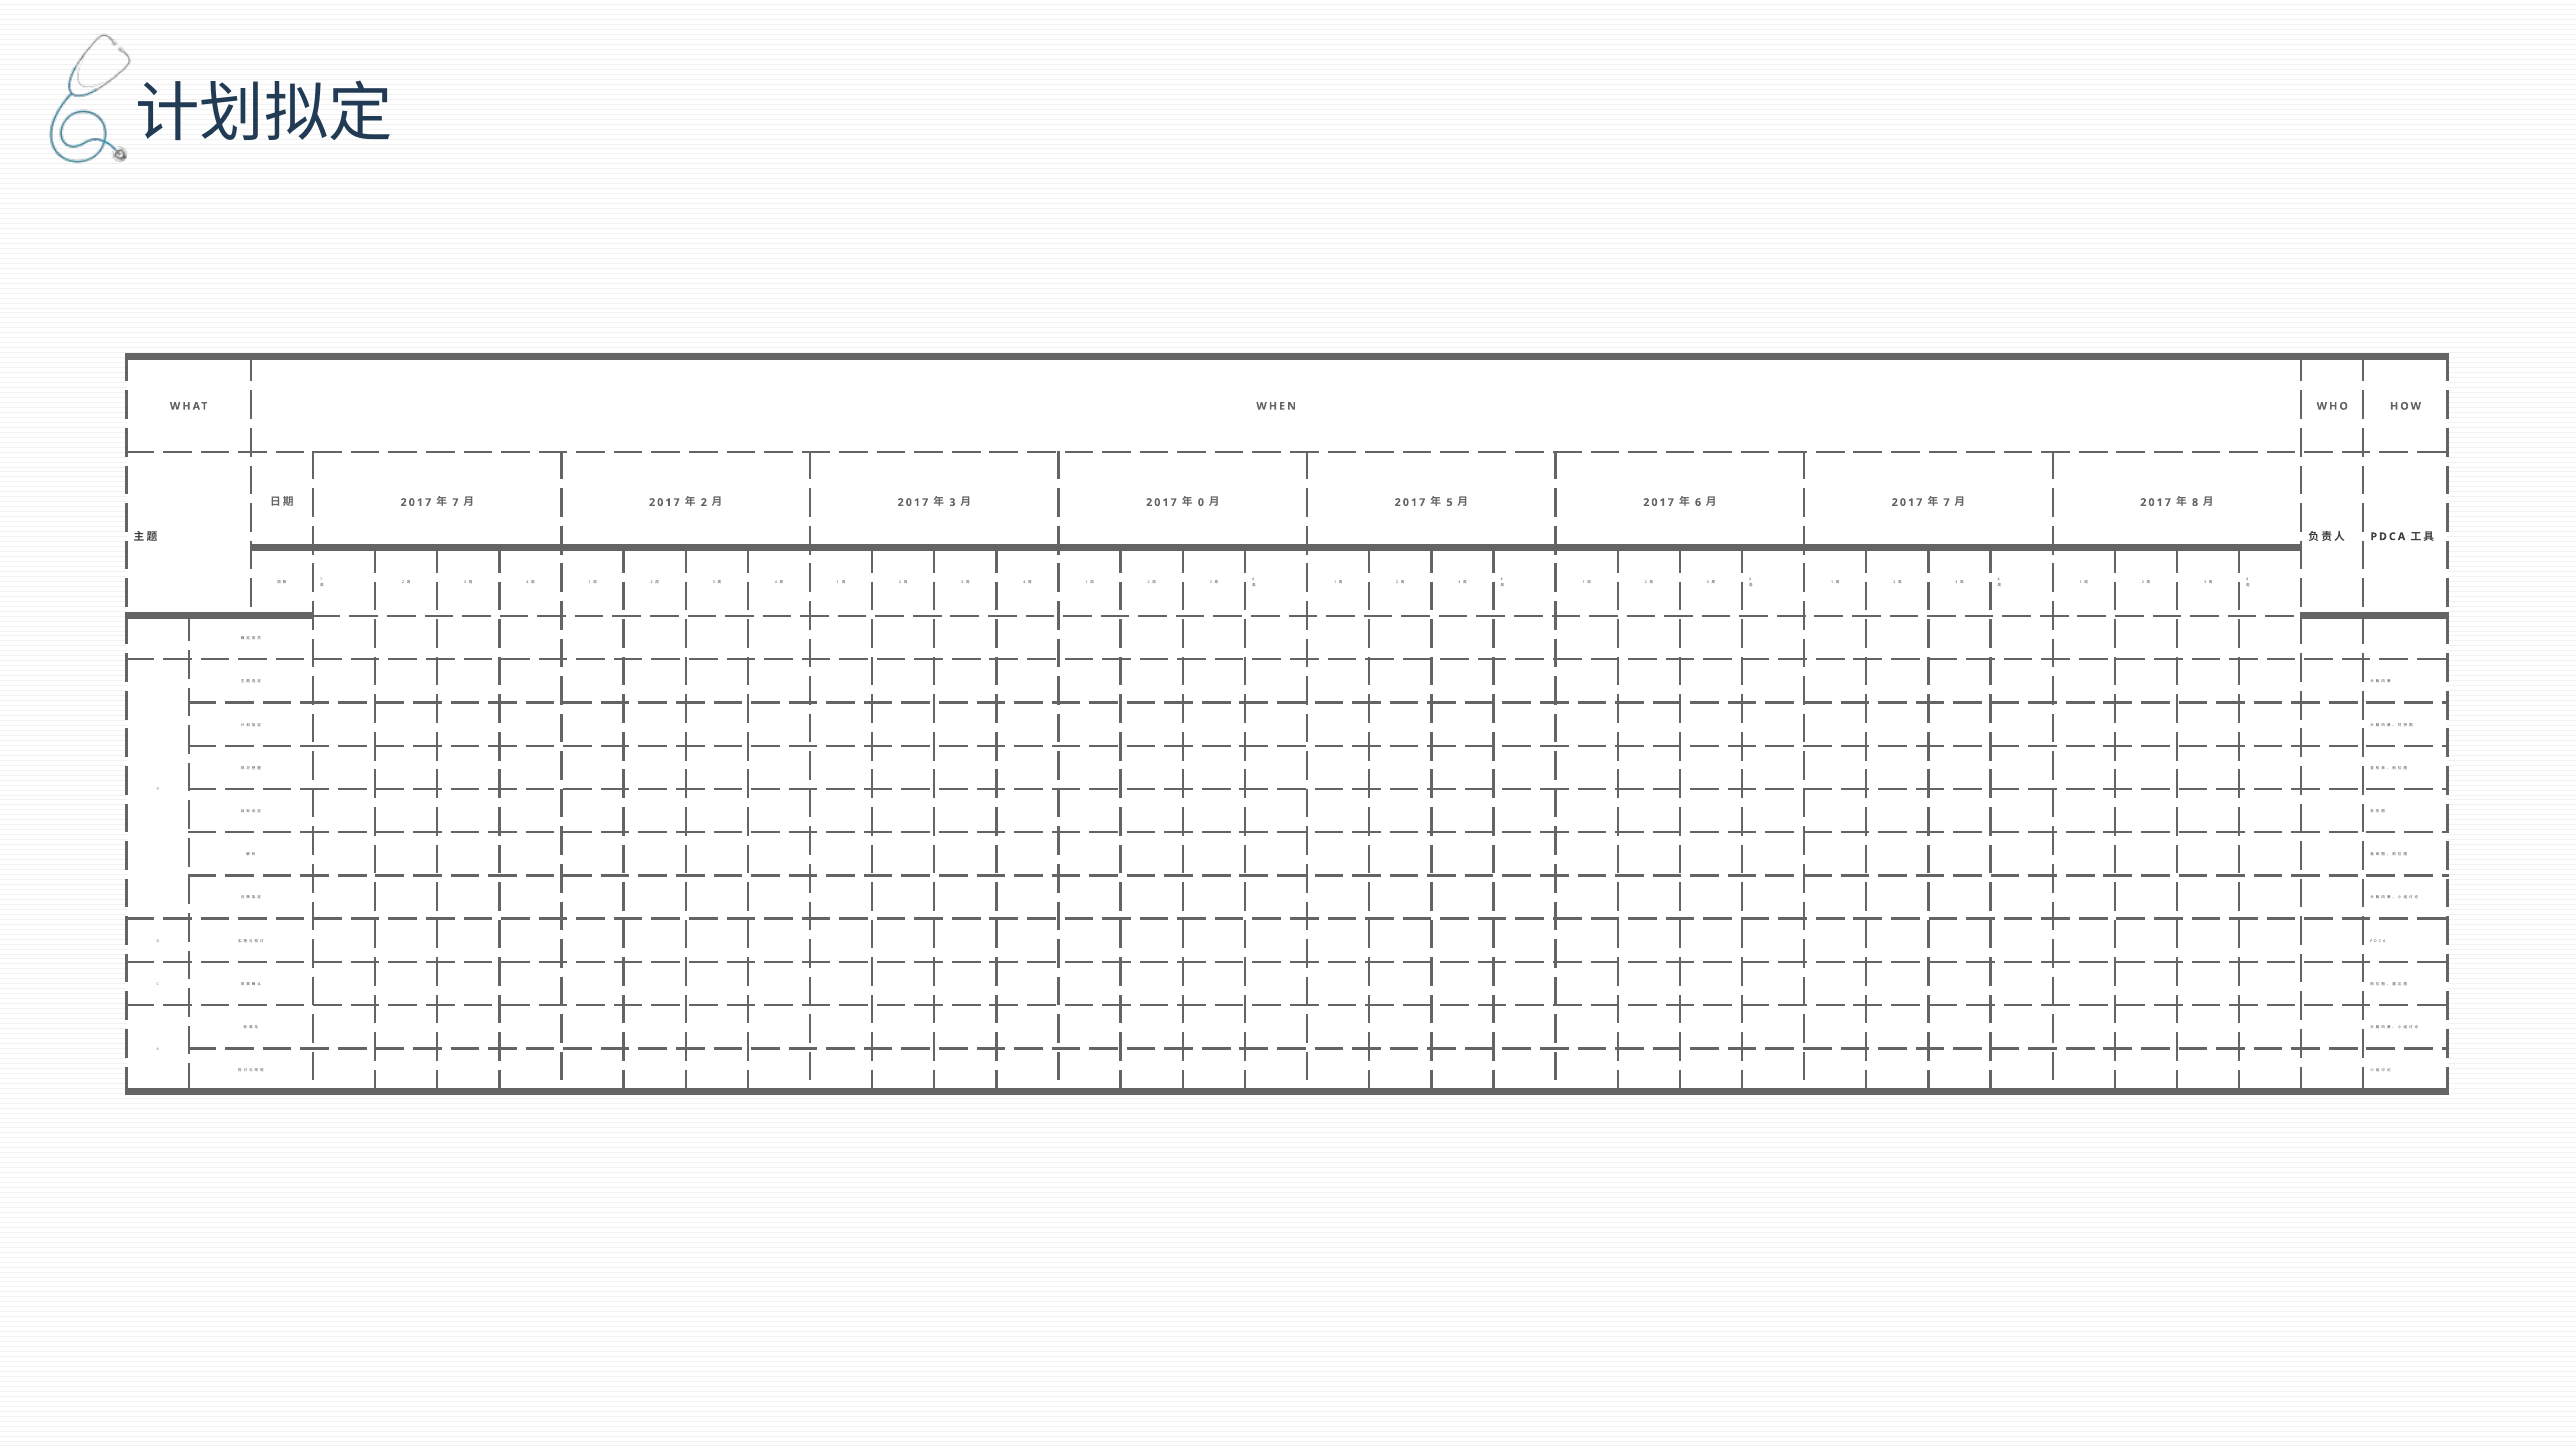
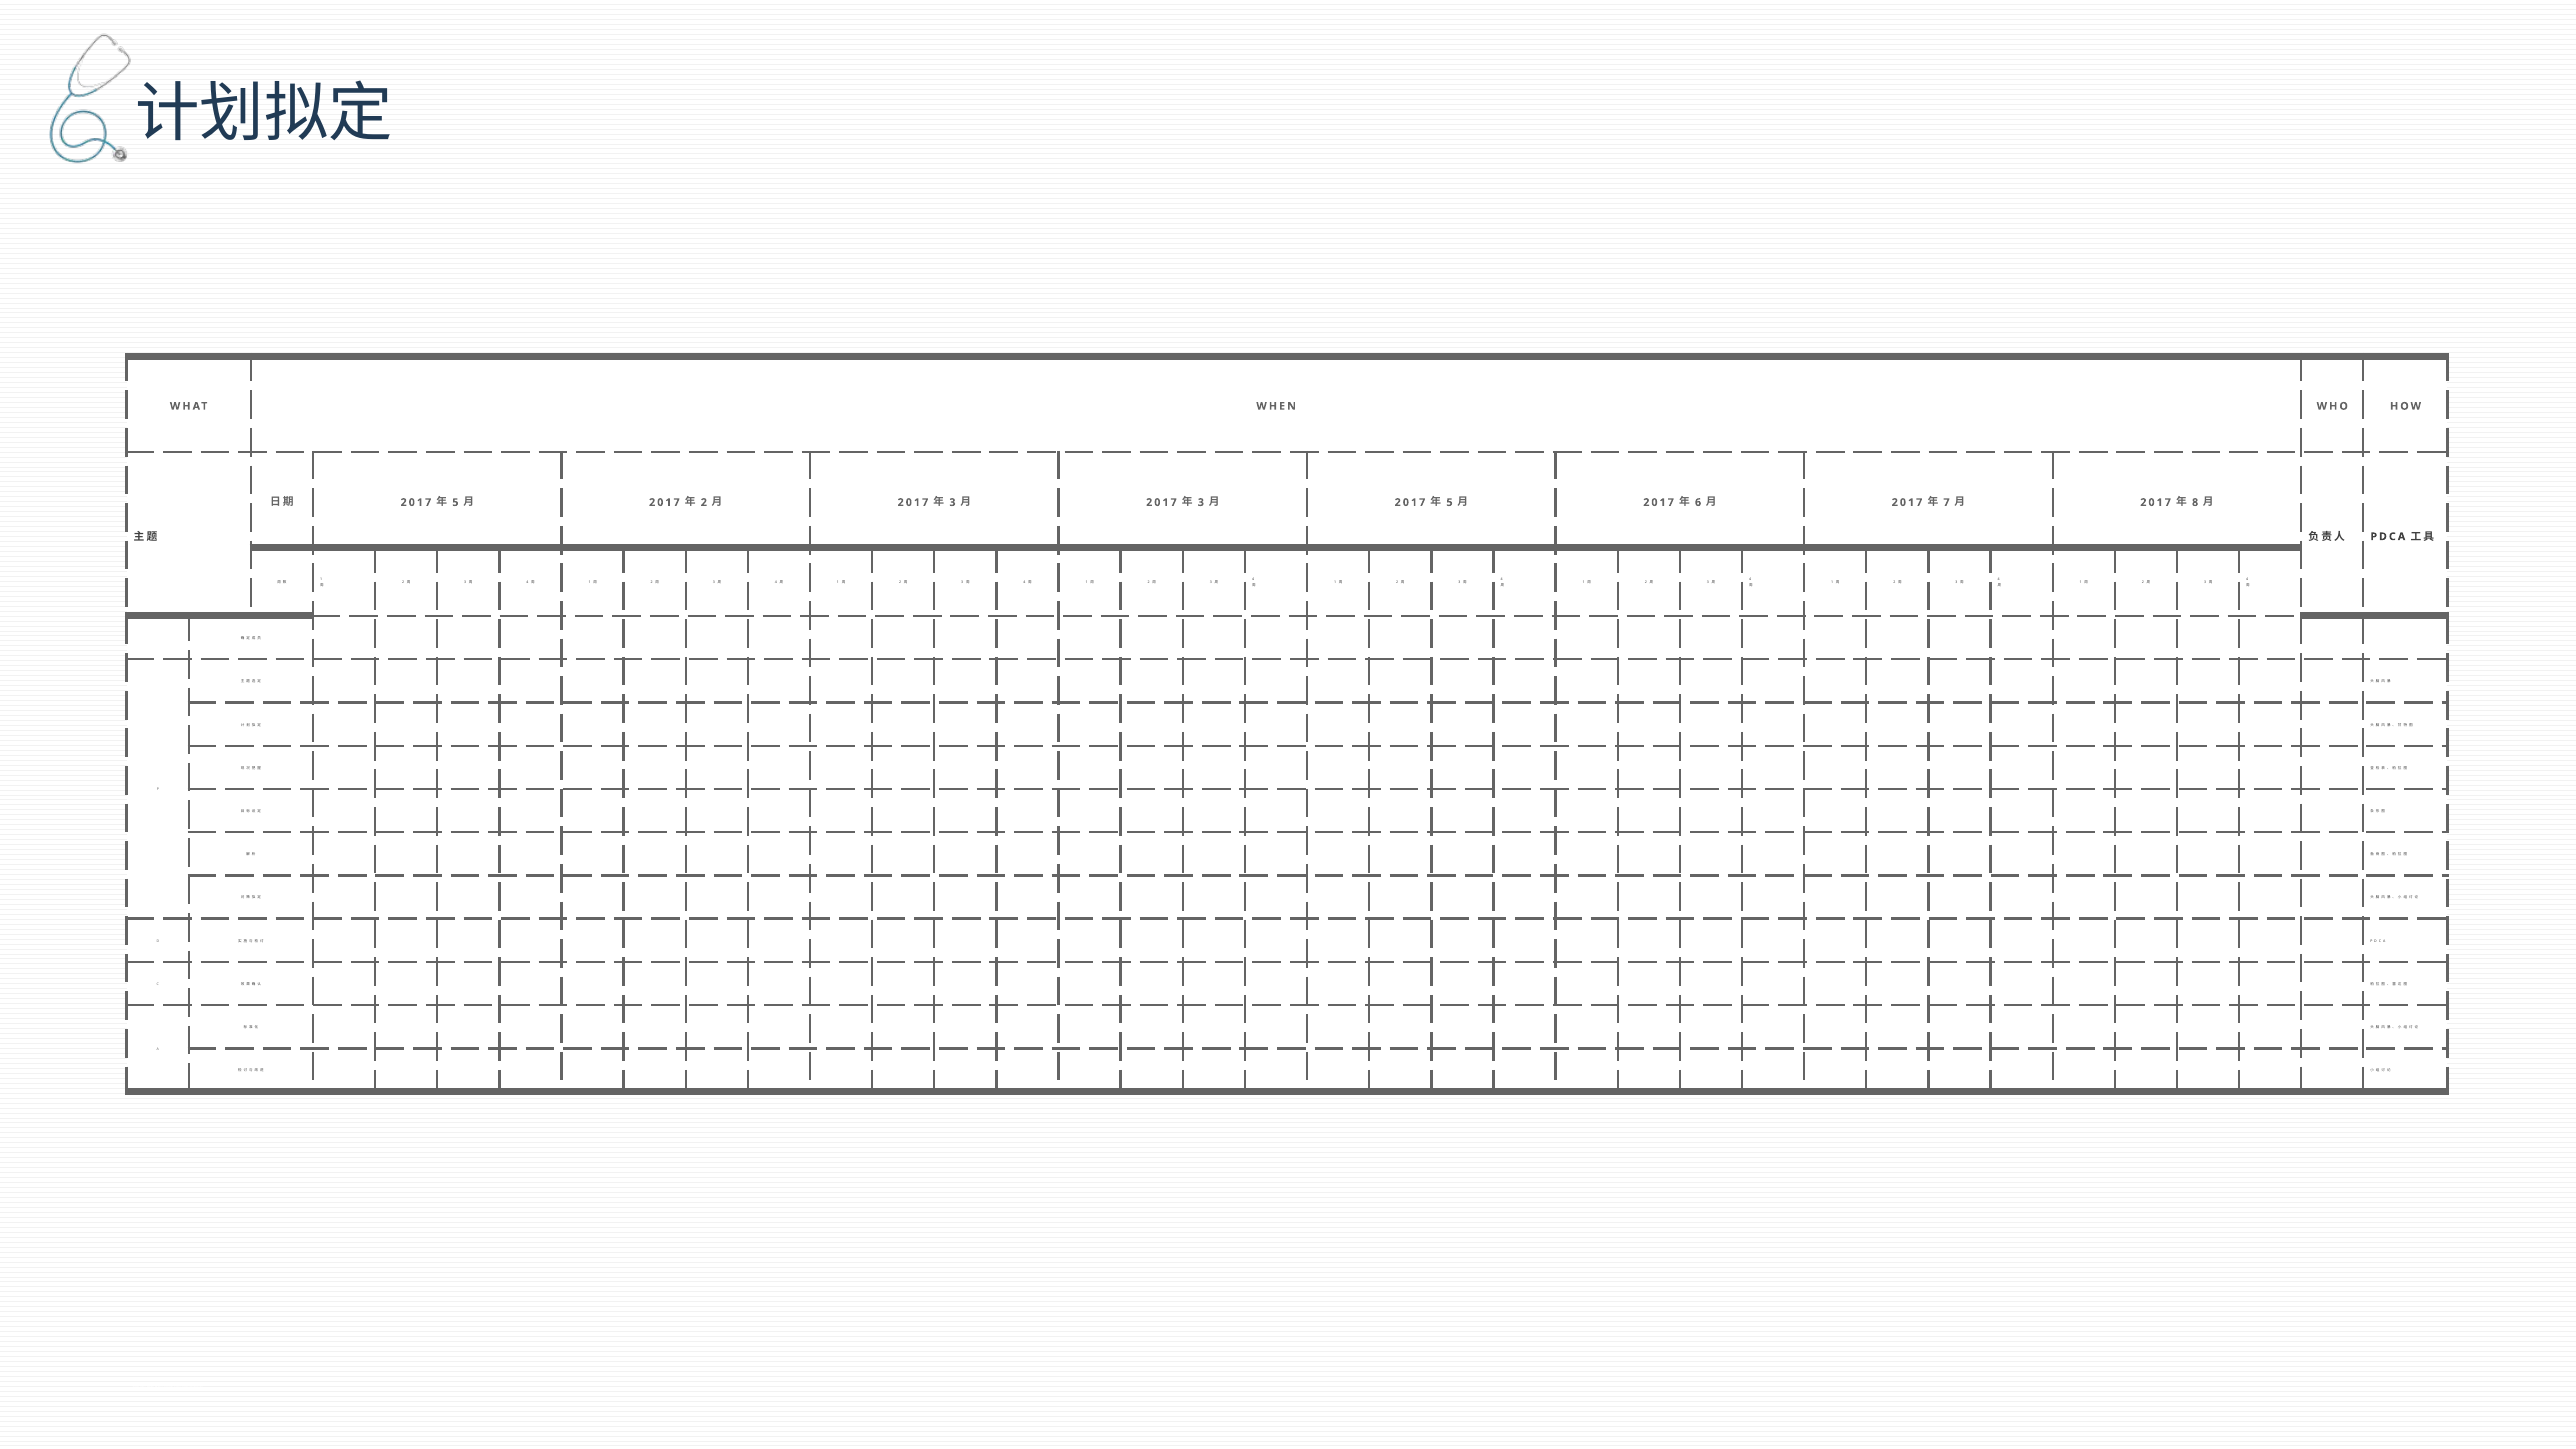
7 at (455, 502): 7 -> 5
0 at (1201, 502): 0 -> 3
